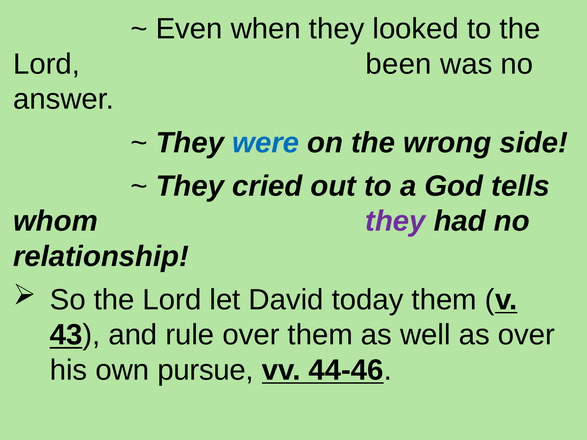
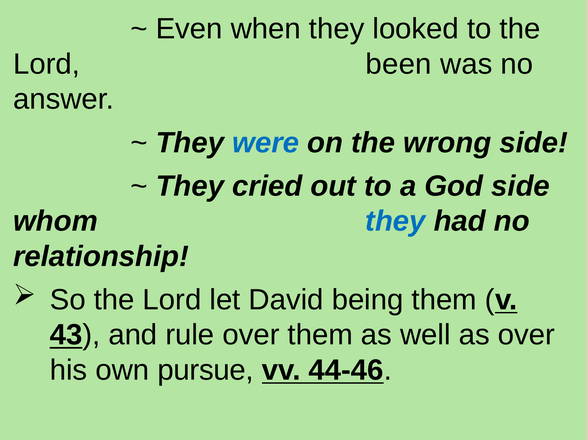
God tells: tells -> side
they at (395, 221) colour: purple -> blue
today: today -> being
